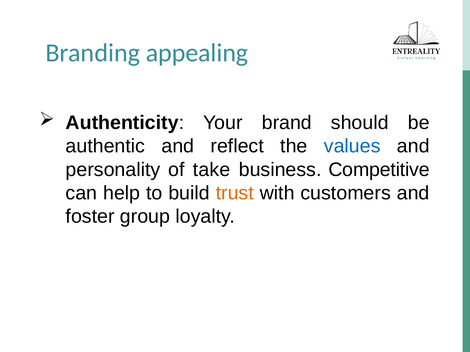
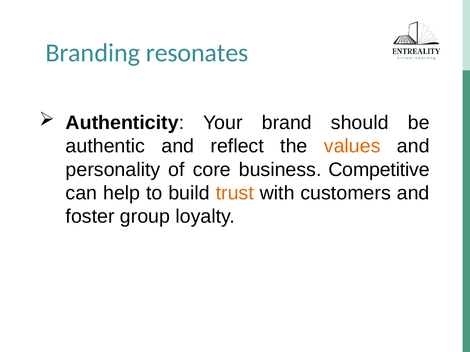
appealing: appealing -> resonates
values colour: blue -> orange
take: take -> core
